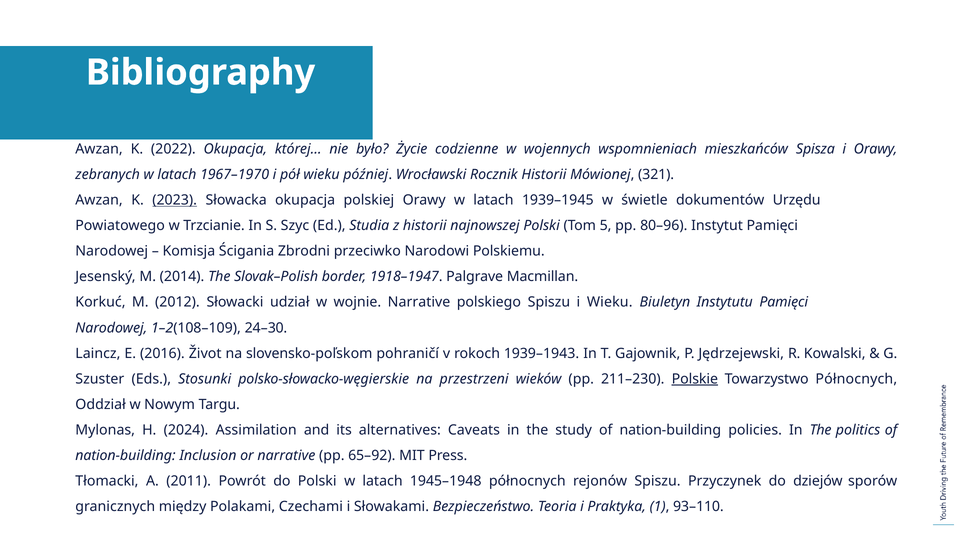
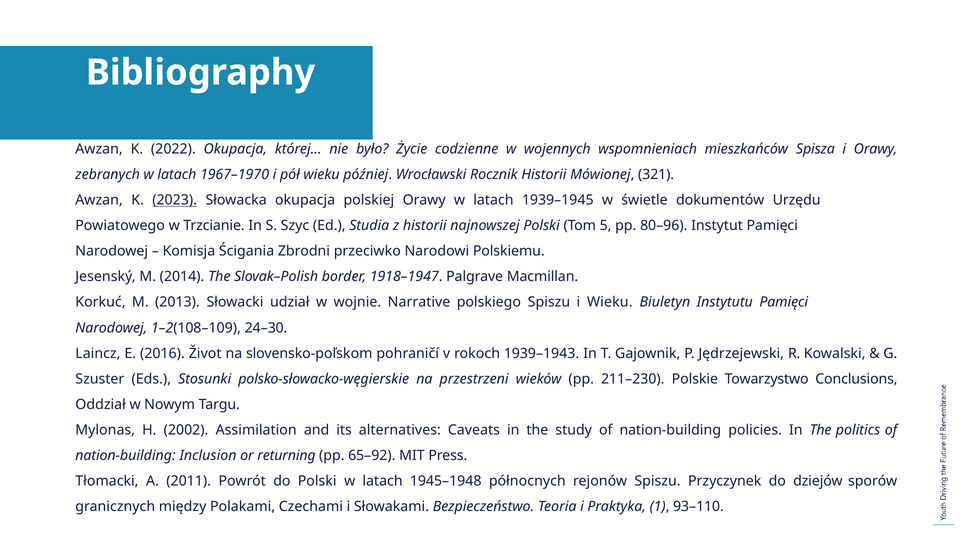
2012: 2012 -> 2013
Polskie underline: present -> none
Towarzystwo Północnych: Północnych -> Conclusions
2024: 2024 -> 2002
or narrative: narrative -> returning
